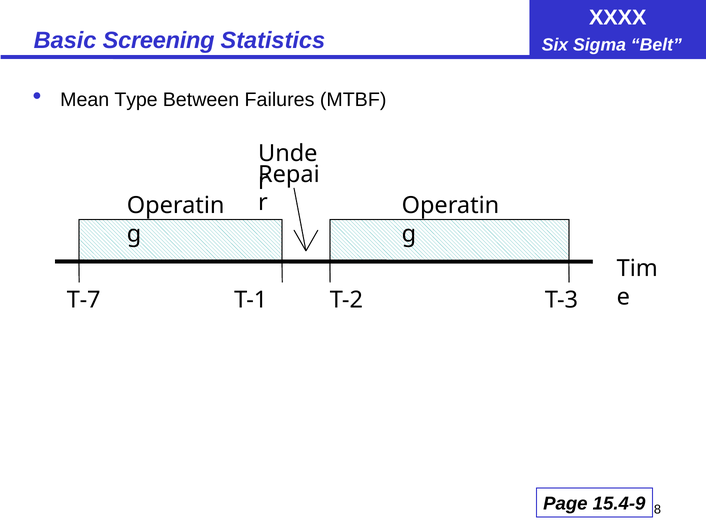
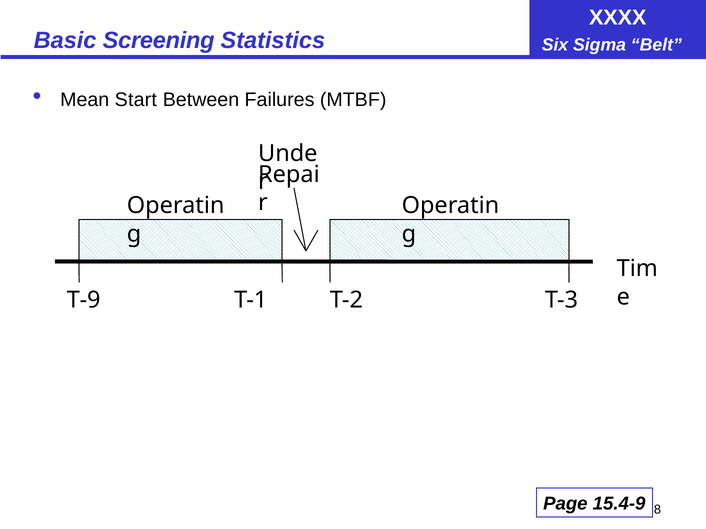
Type: Type -> Start
T-7: T-7 -> T-9
